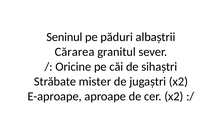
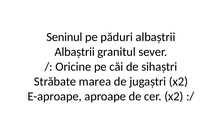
Cărarea at (75, 52): Cărarea -> Albaștrii
mister: mister -> marea
